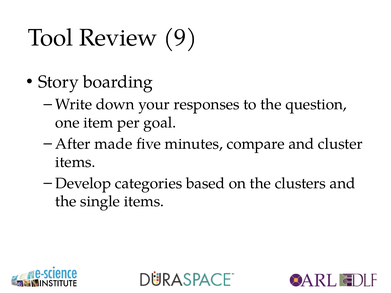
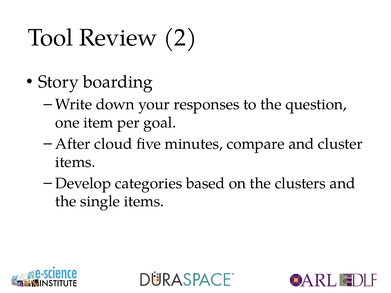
9: 9 -> 2
made: made -> cloud
